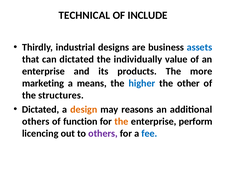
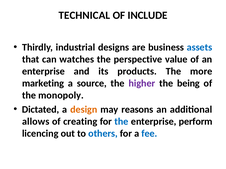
can dictated: dictated -> watches
individually: individually -> perspective
means: means -> source
higher colour: blue -> purple
other: other -> being
structures: structures -> monopoly
others at (36, 122): others -> allows
function: function -> creating
the at (121, 122) colour: orange -> blue
others at (103, 134) colour: purple -> blue
